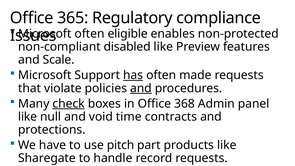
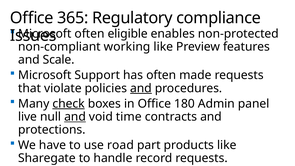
disabled: disabled -> working
has underline: present -> none
368: 368 -> 180
like at (28, 117): like -> live
and at (75, 117) underline: none -> present
pitch: pitch -> road
